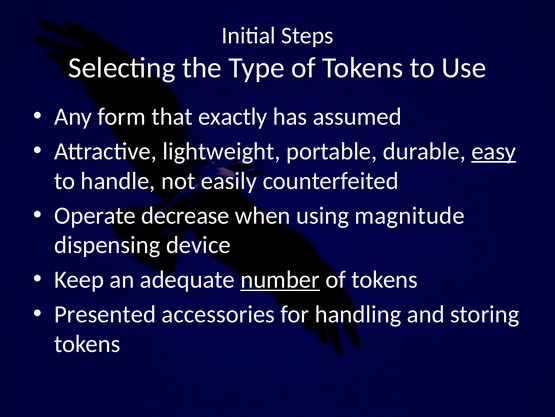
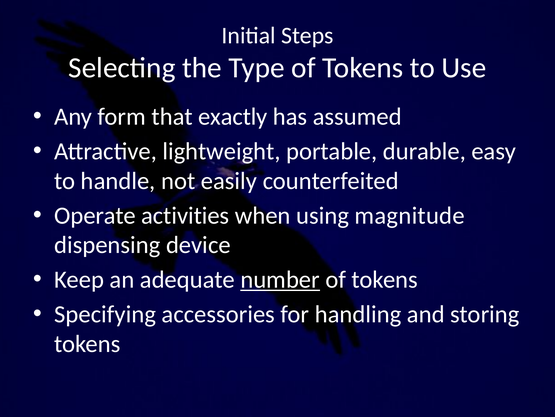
easy underline: present -> none
decrease: decrease -> activities
Presented: Presented -> Specifying
